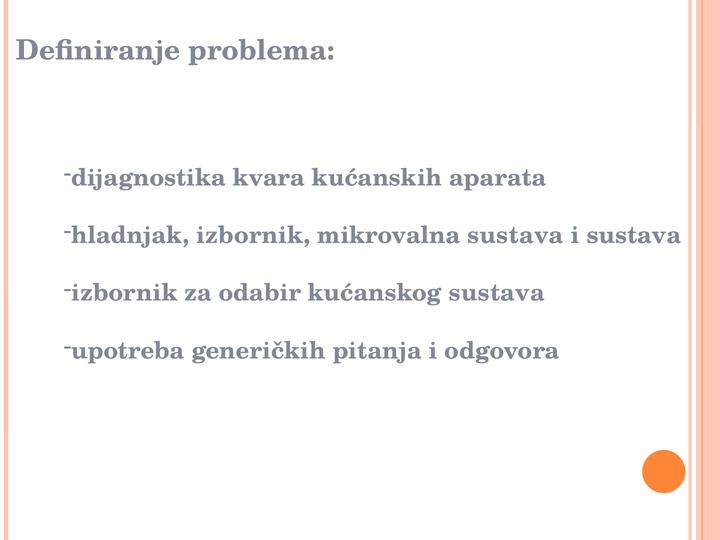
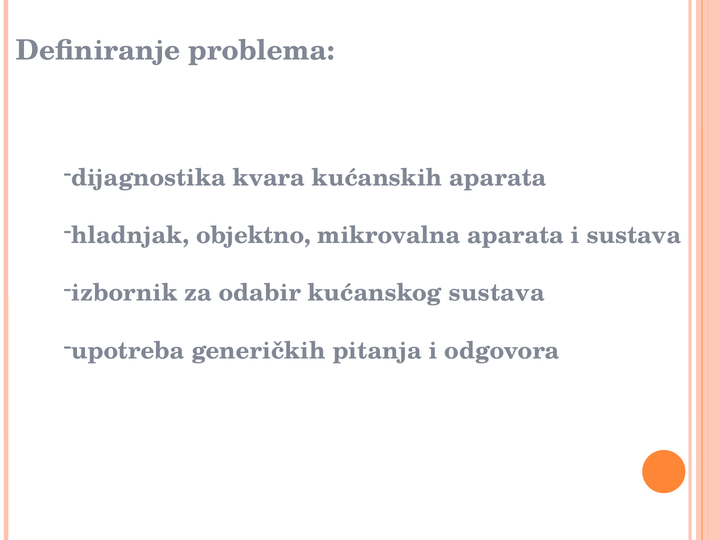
hladnjak izbornik: izbornik -> objektno
mikrovalna sustava: sustava -> aparata
